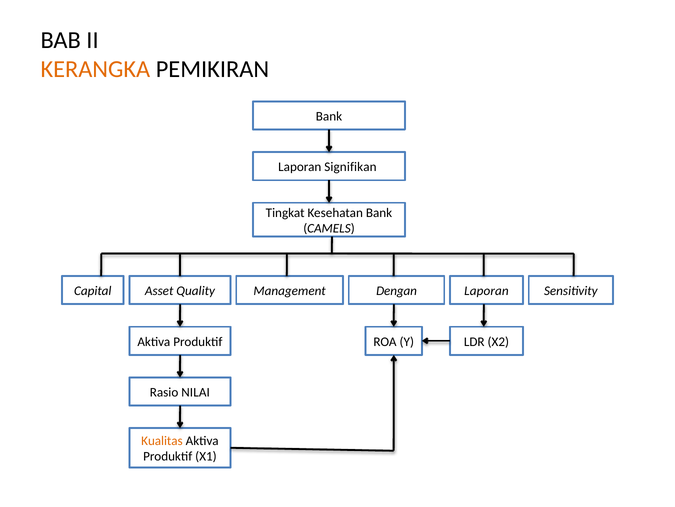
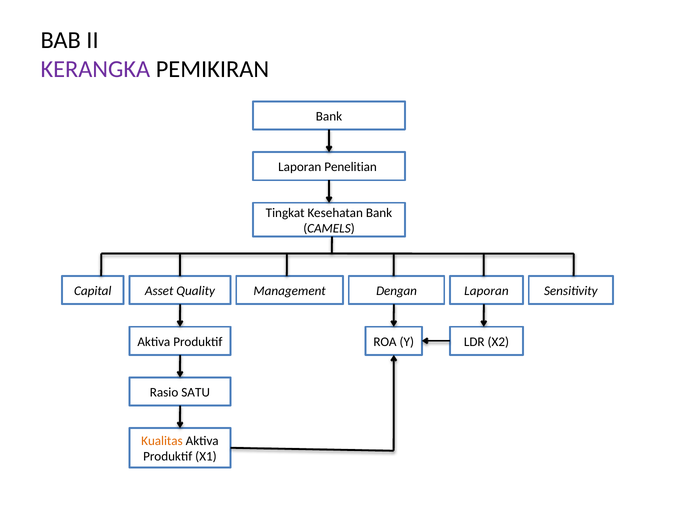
KERANGKA colour: orange -> purple
Signifikan: Signifikan -> Penelitian
NILAI: NILAI -> SATU
